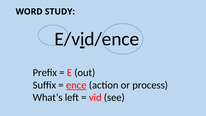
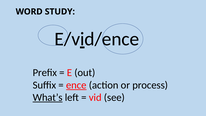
What’s underline: none -> present
